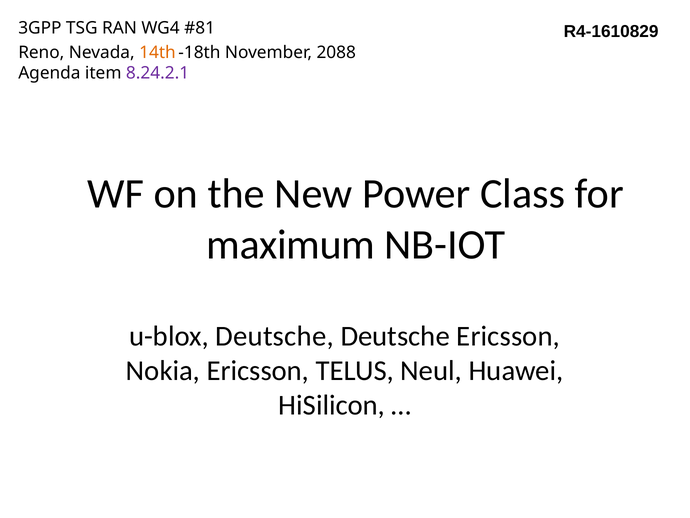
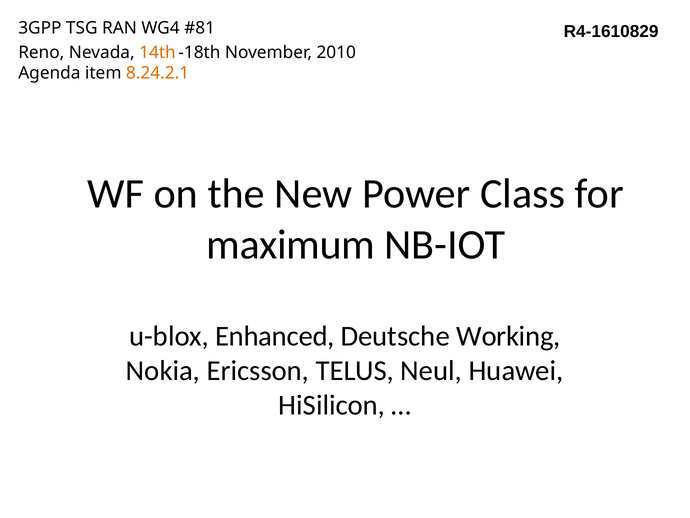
2088: 2088 -> 2010
8.24.2.1 colour: purple -> orange
u-blox Deutsche: Deutsche -> Enhanced
Deutsche Ericsson: Ericsson -> Working
